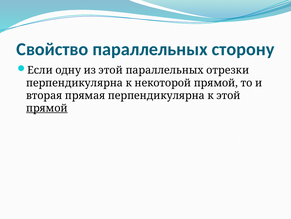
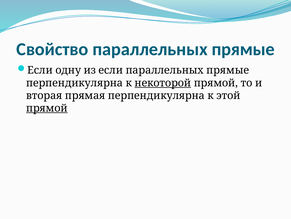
Свойство параллельных сторону: сторону -> прямые
из этой: этой -> если
отрезки at (228, 70): отрезки -> прямые
некоторой underline: none -> present
